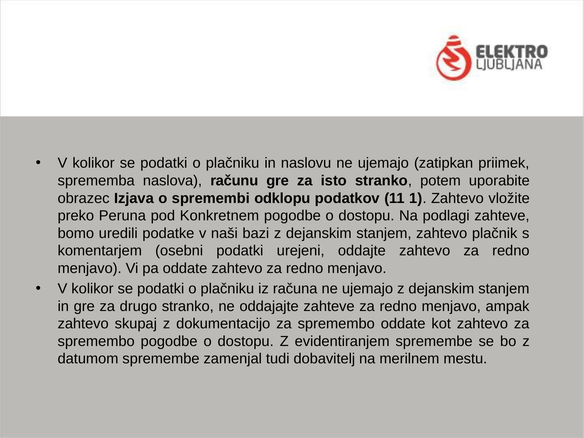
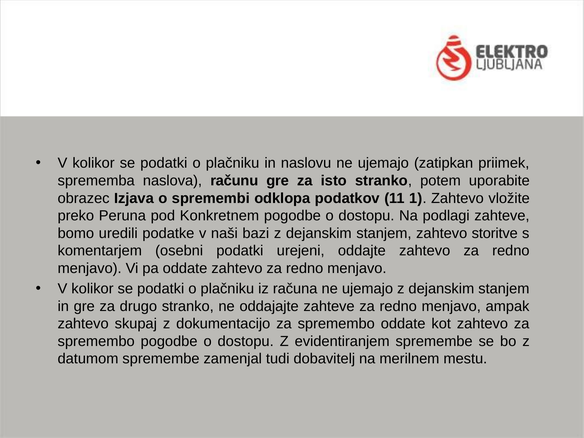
odklopu: odklopu -> odklopa
plačnik: plačnik -> storitve
